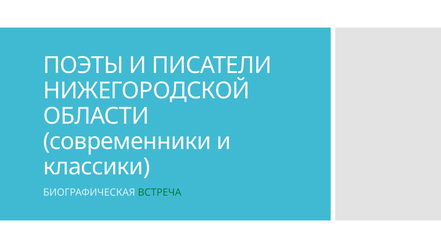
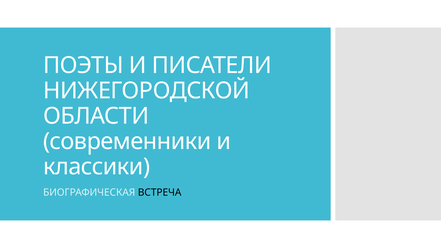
ВСТРЕЧА colour: green -> black
